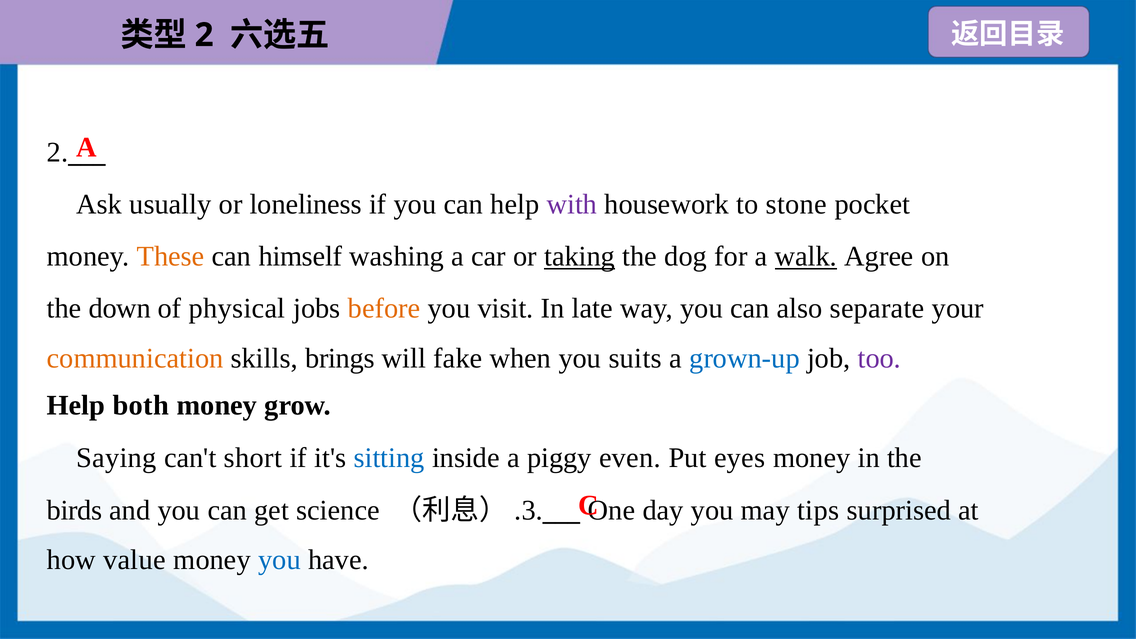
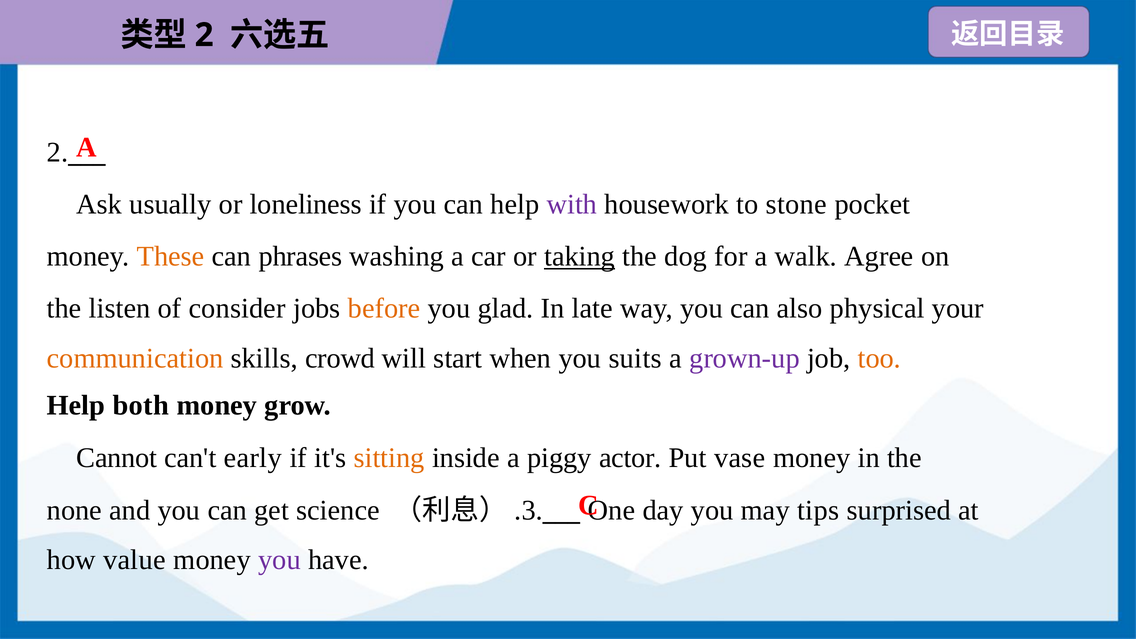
himself: himself -> phrases
walk underline: present -> none
down: down -> listen
physical: physical -> consider
visit: visit -> glad
separate: separate -> physical
brings: brings -> crowd
fake: fake -> start
grown-up colour: blue -> purple
too colour: purple -> orange
Saying: Saying -> Cannot
short: short -> early
sitting colour: blue -> orange
even: even -> actor
eyes: eyes -> vase
birds: birds -> none
you at (279, 560) colour: blue -> purple
